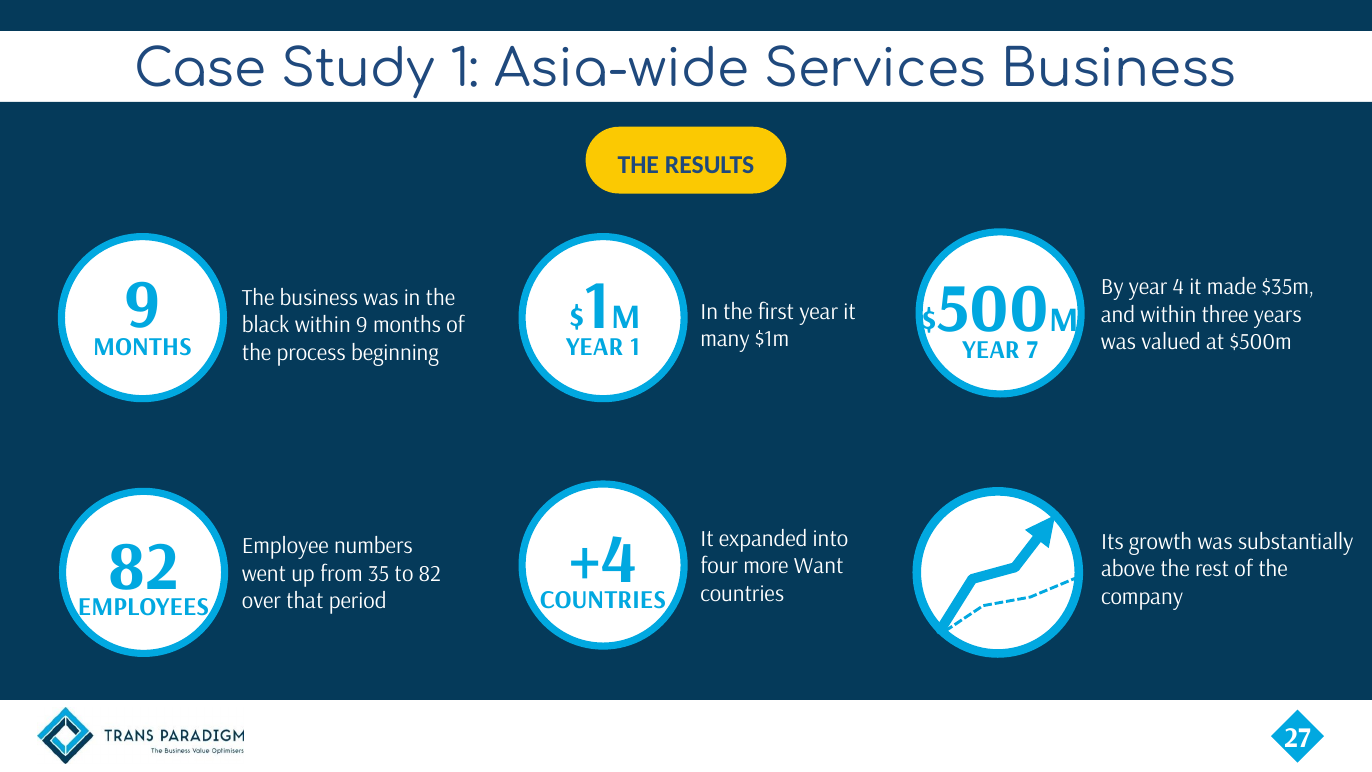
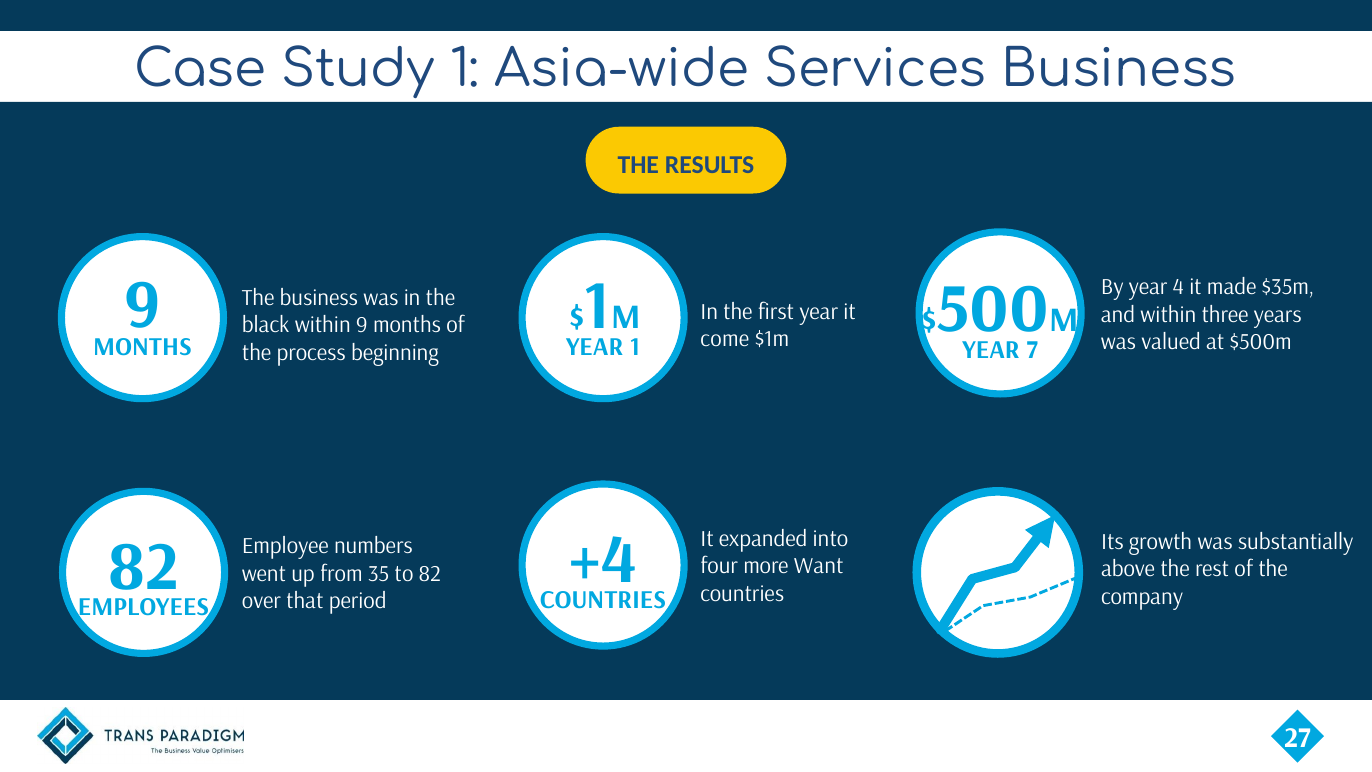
many: many -> come
